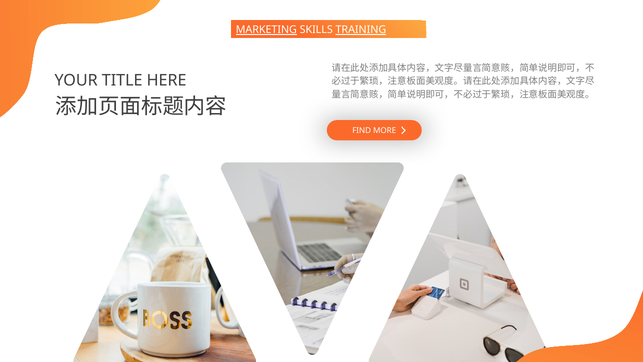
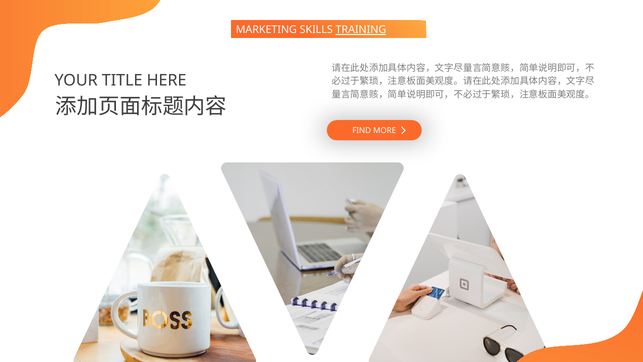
MARKETING underline: present -> none
